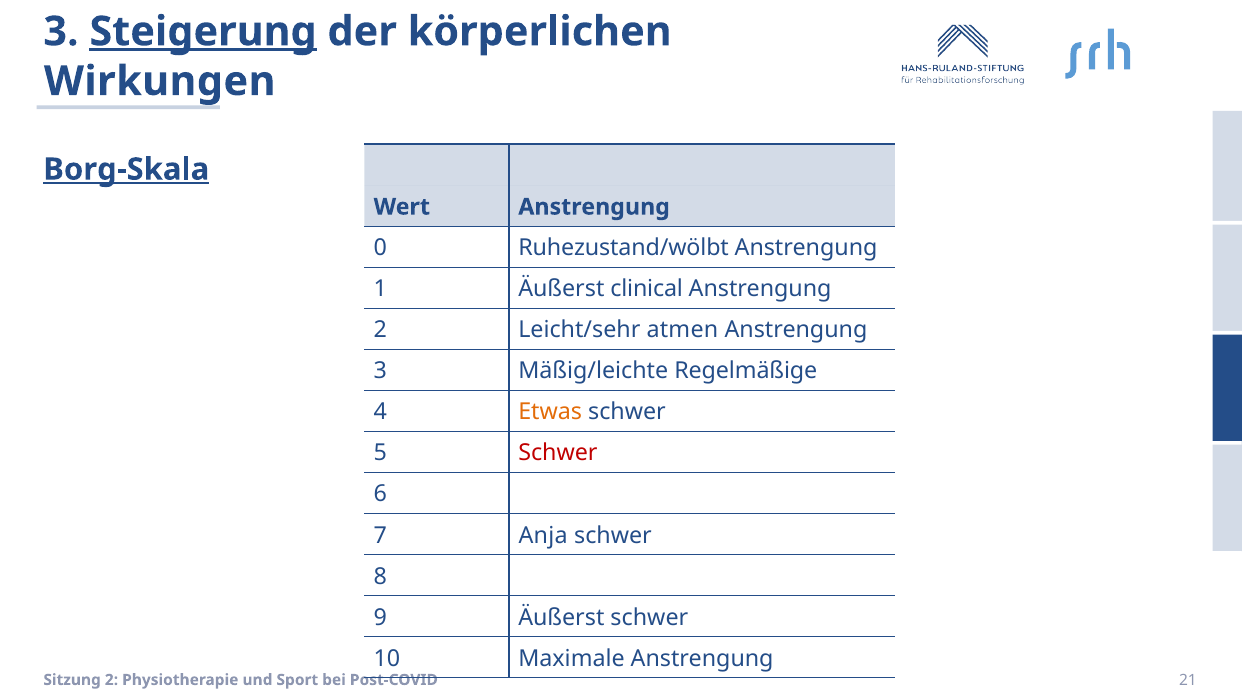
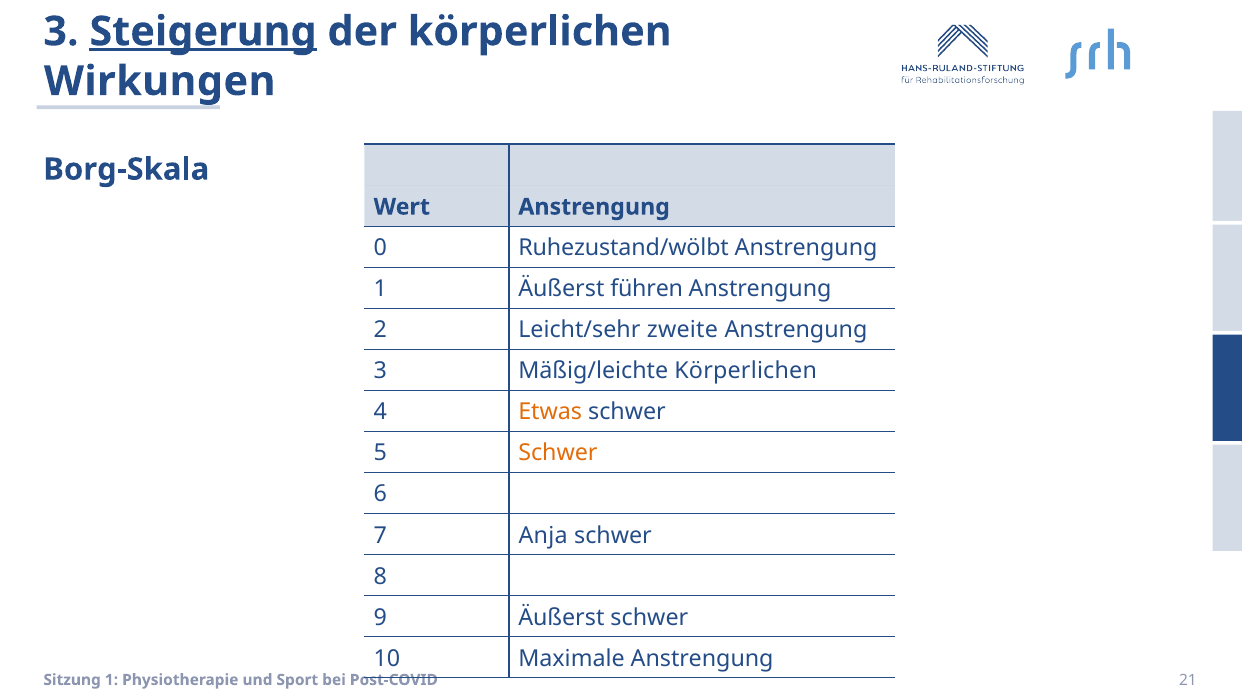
Borg-Skala underline: present -> none
clinical: clinical -> führen
atmen: atmen -> zweite
Mäßig/leichte Regelmäßige: Regelmäßige -> Körperlichen
Schwer at (558, 453) colour: red -> orange
Sitzung 2: 2 -> 1
